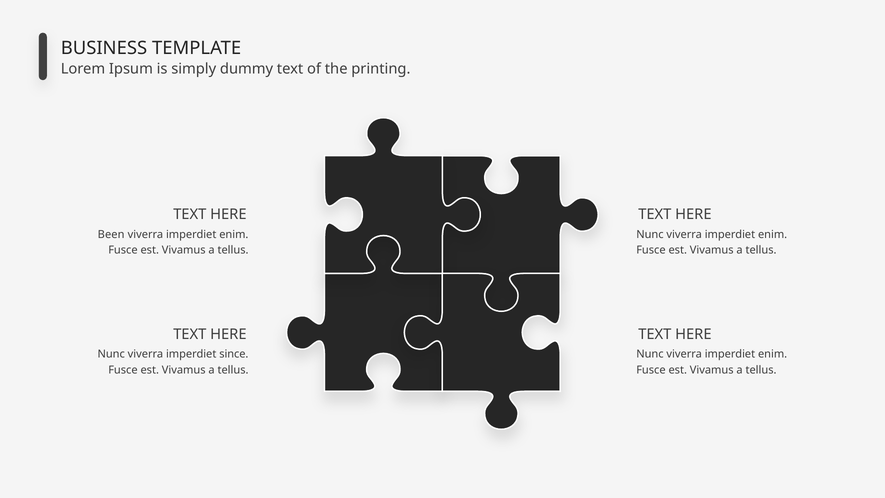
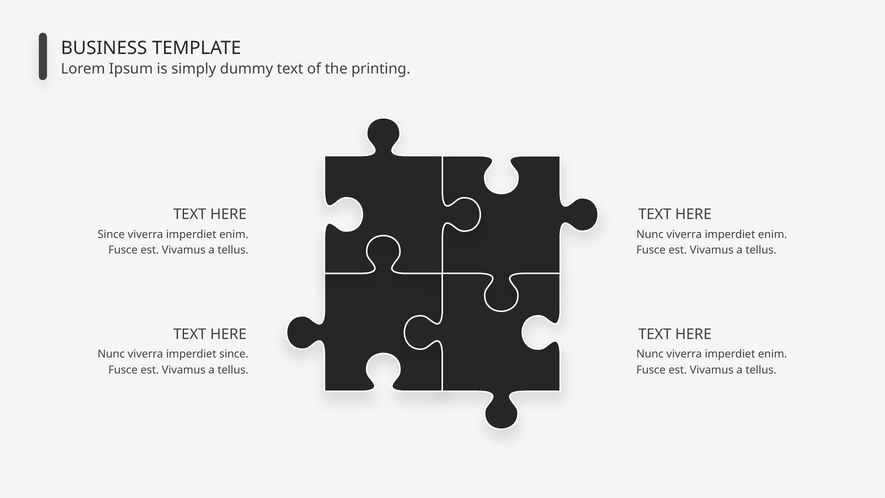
Been at (111, 234): Been -> Since
